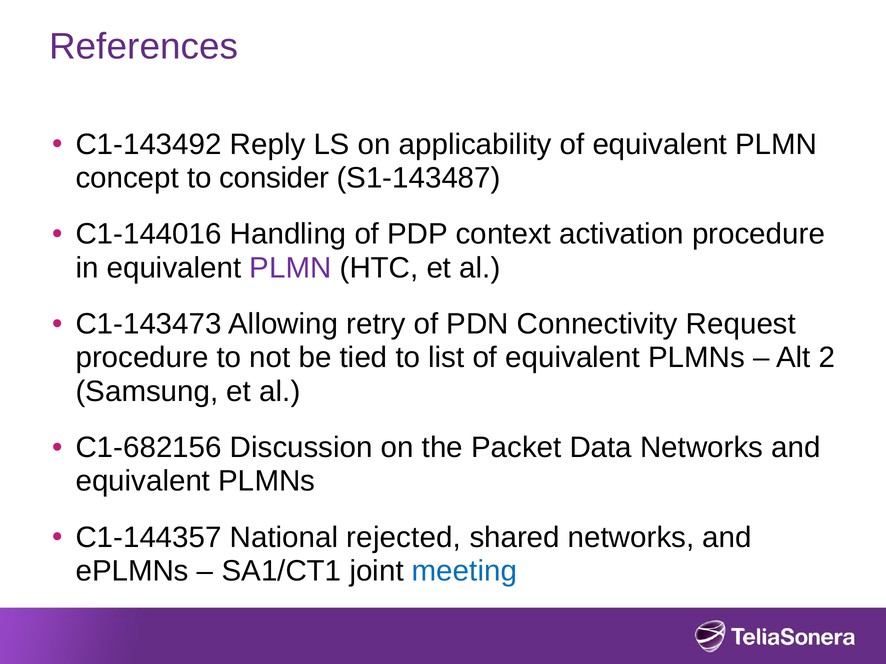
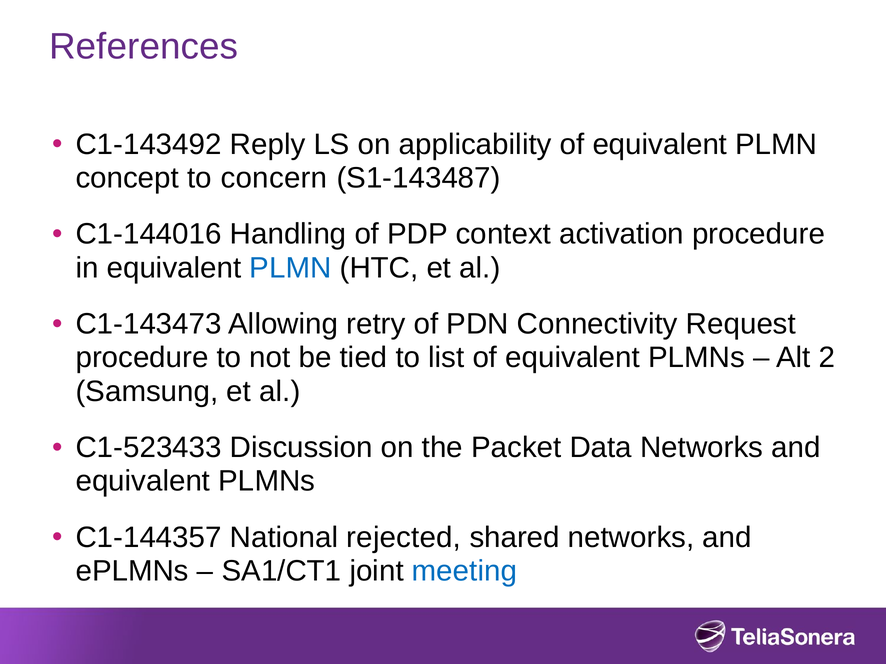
consider: consider -> concern
PLMN at (290, 268) colour: purple -> blue
C1-682156: C1-682156 -> C1-523433
